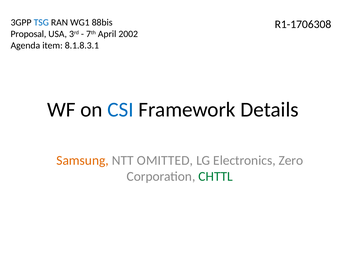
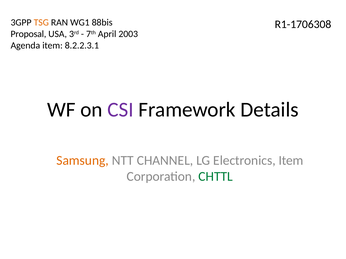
TSG colour: blue -> orange
2002: 2002 -> 2003
8.1.8.3.1: 8.1.8.3.1 -> 8.2.2.3.1
CSI colour: blue -> purple
OMITTED: OMITTED -> CHANNEL
Electronics Zero: Zero -> Item
